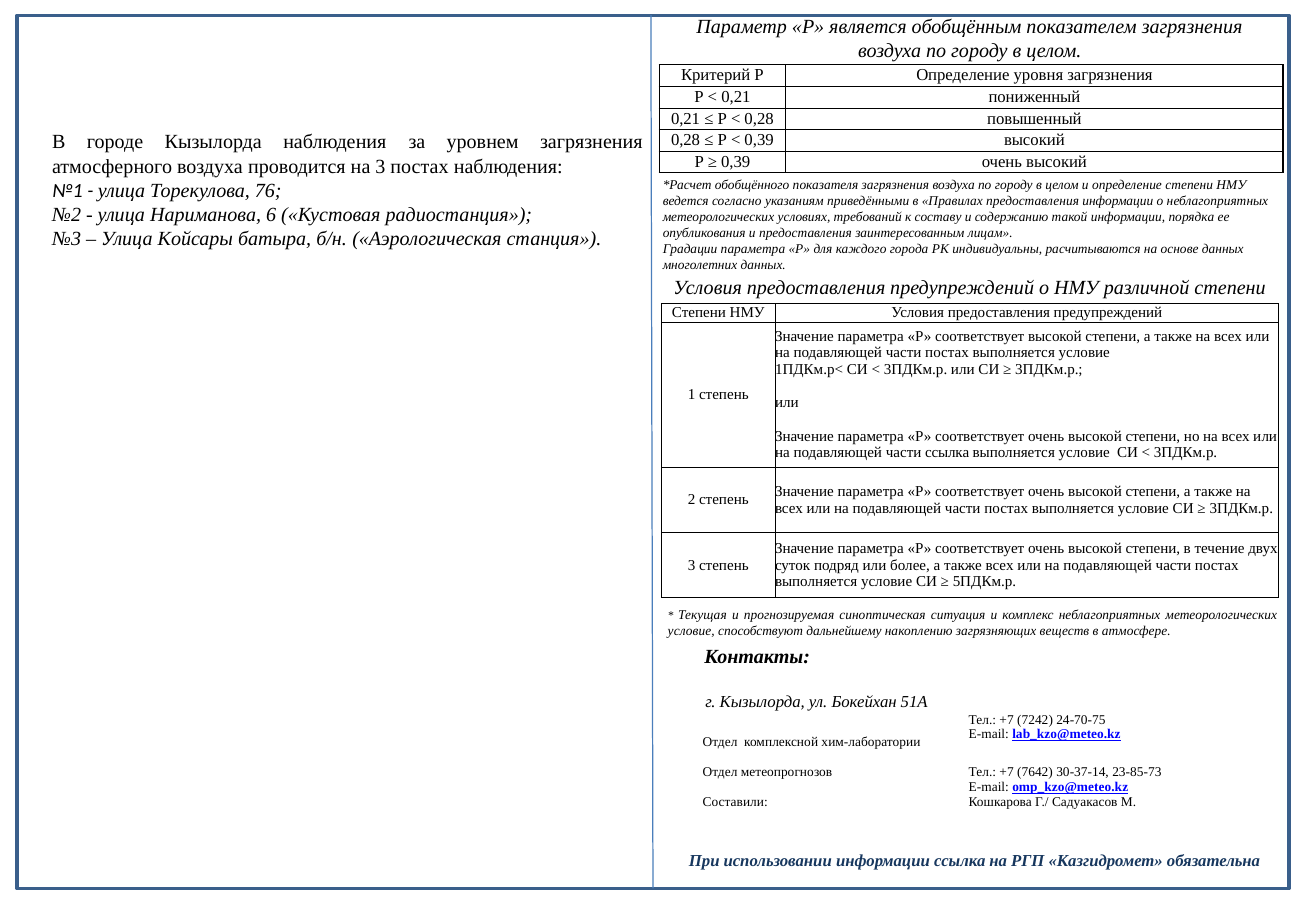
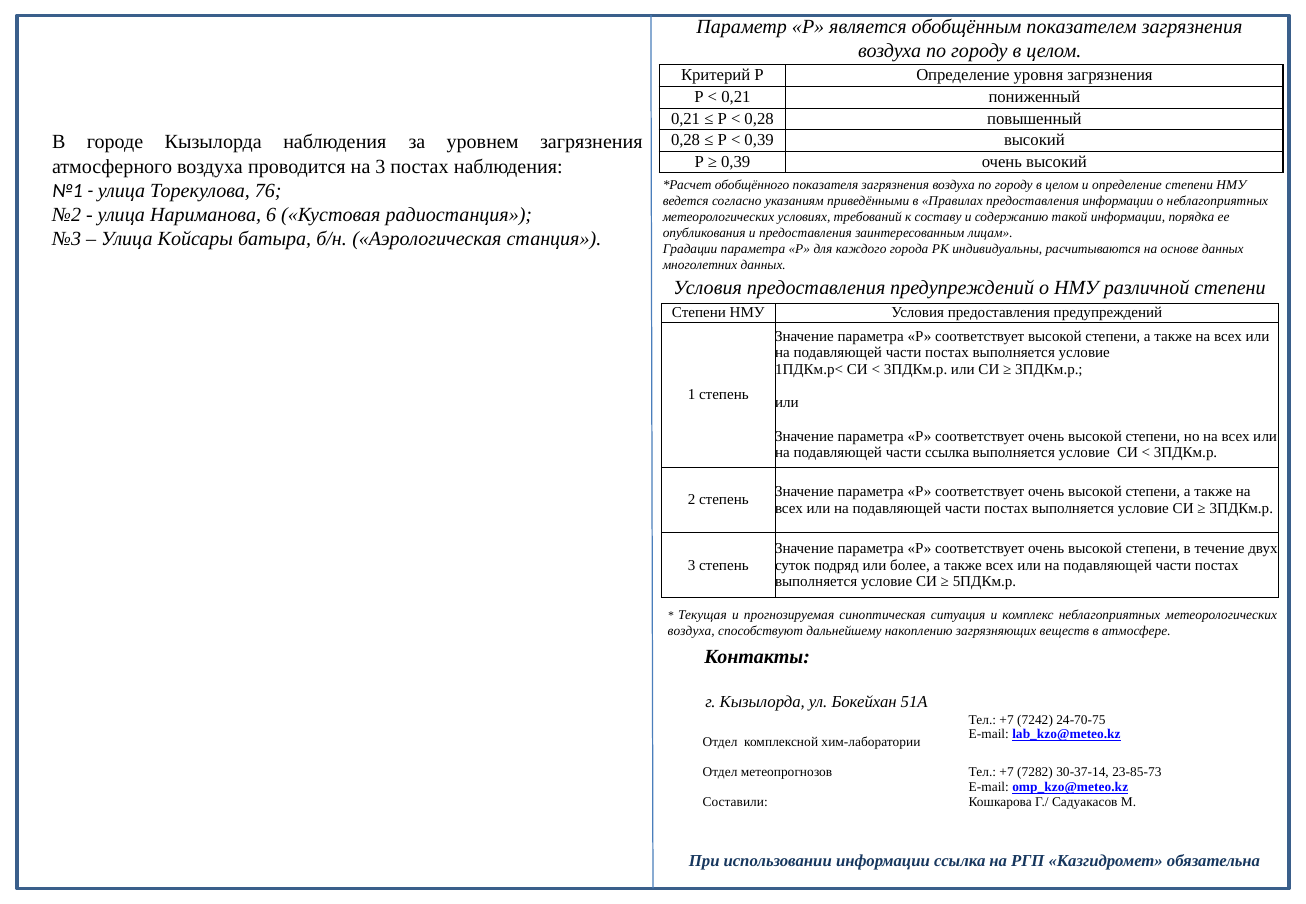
условие at (691, 631): условие -> воздуха
7642: 7642 -> 7282
